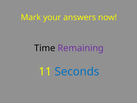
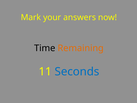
Remaining colour: purple -> orange
